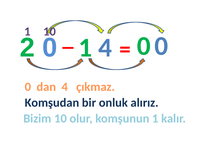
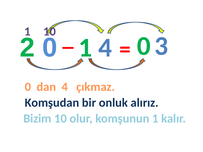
0 at (161, 46): 0 -> 3
